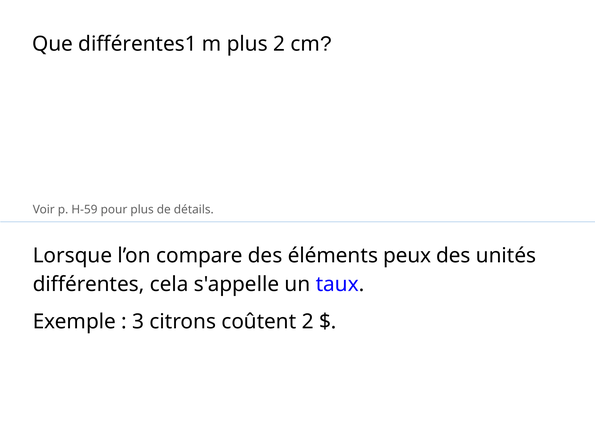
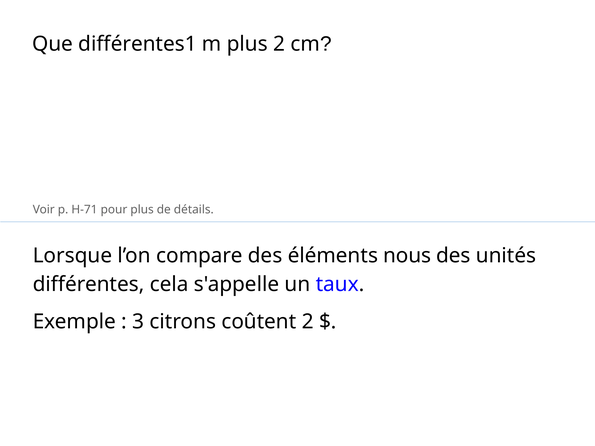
H-59: H-59 -> H-71
peux: peux -> nous
